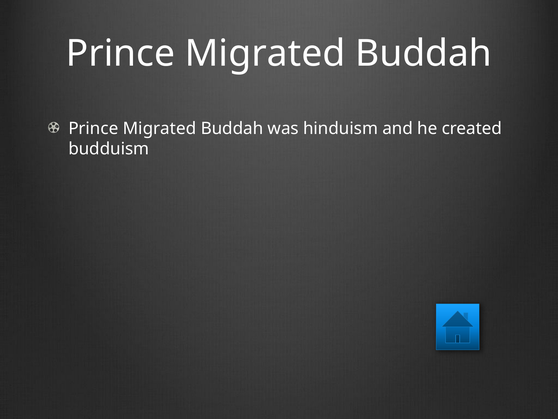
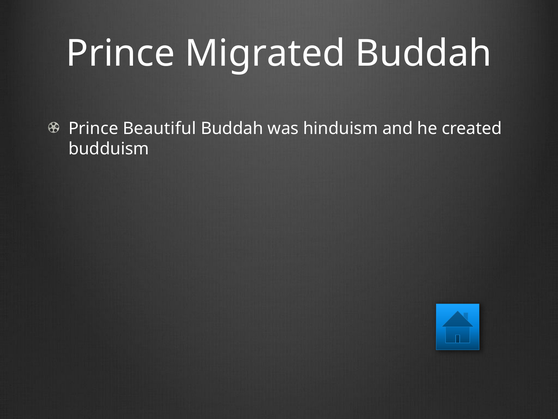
Migrated at (159, 128): Migrated -> Beautiful
